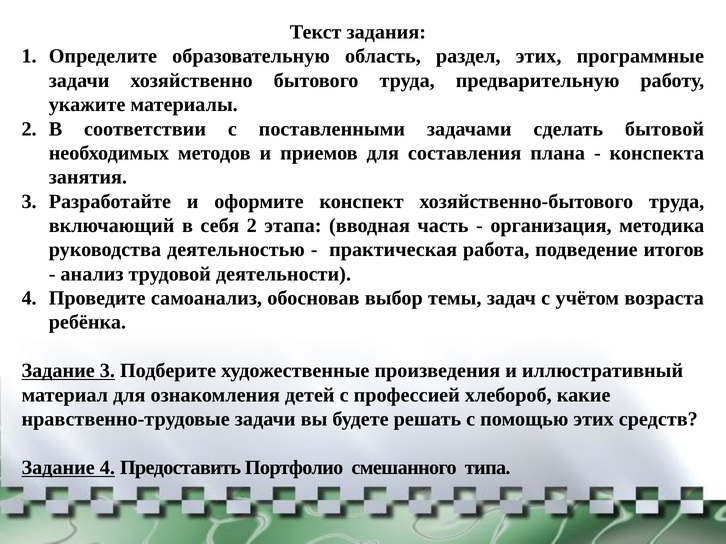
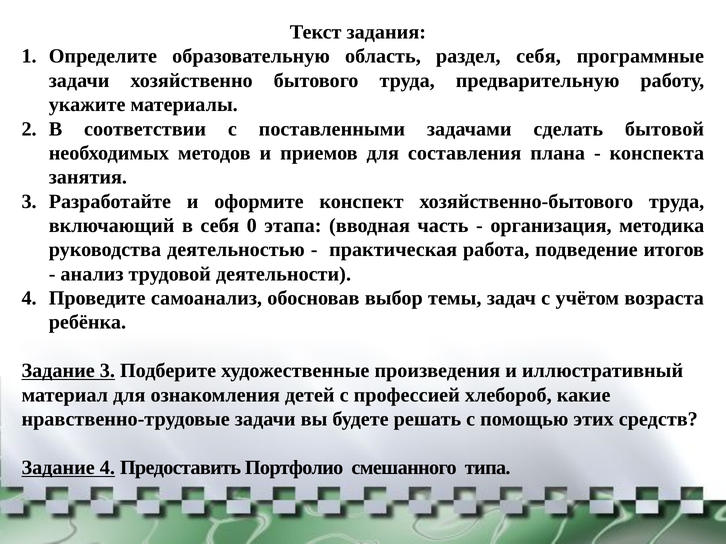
раздел этих: этих -> себя
себя 2: 2 -> 0
